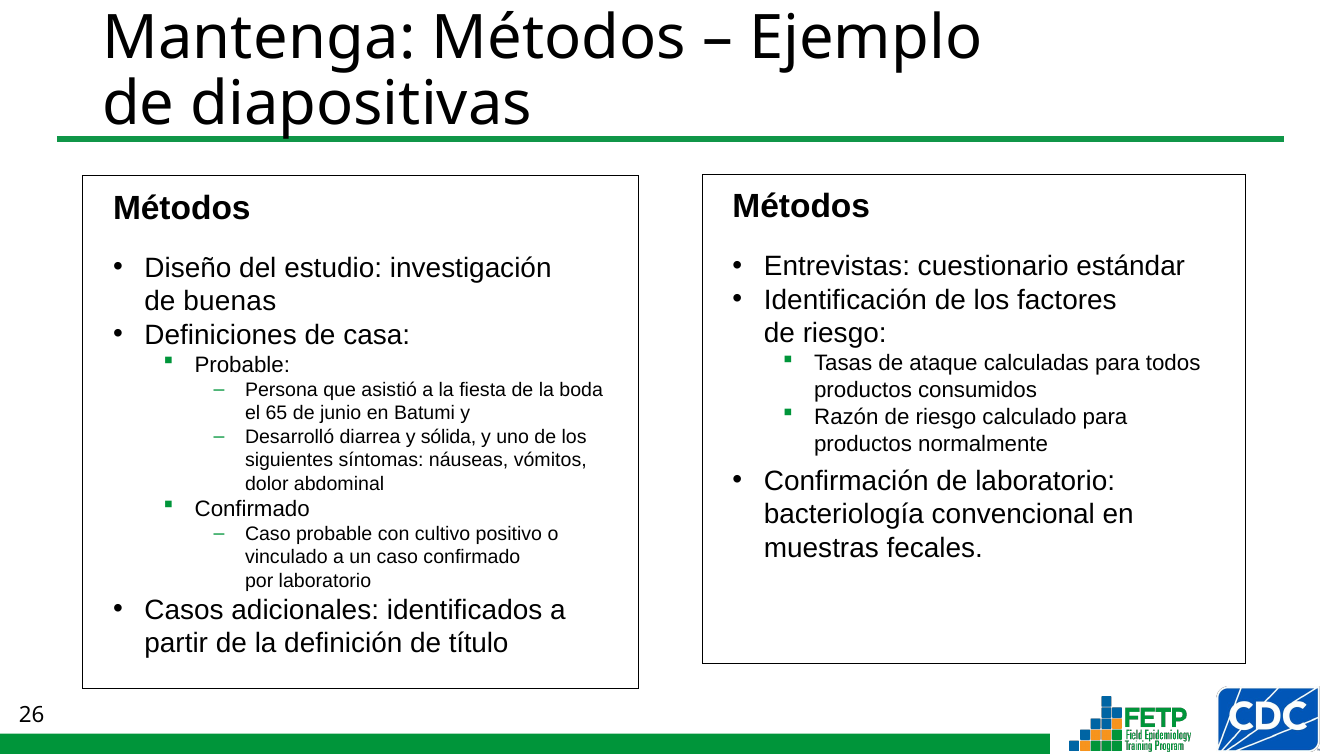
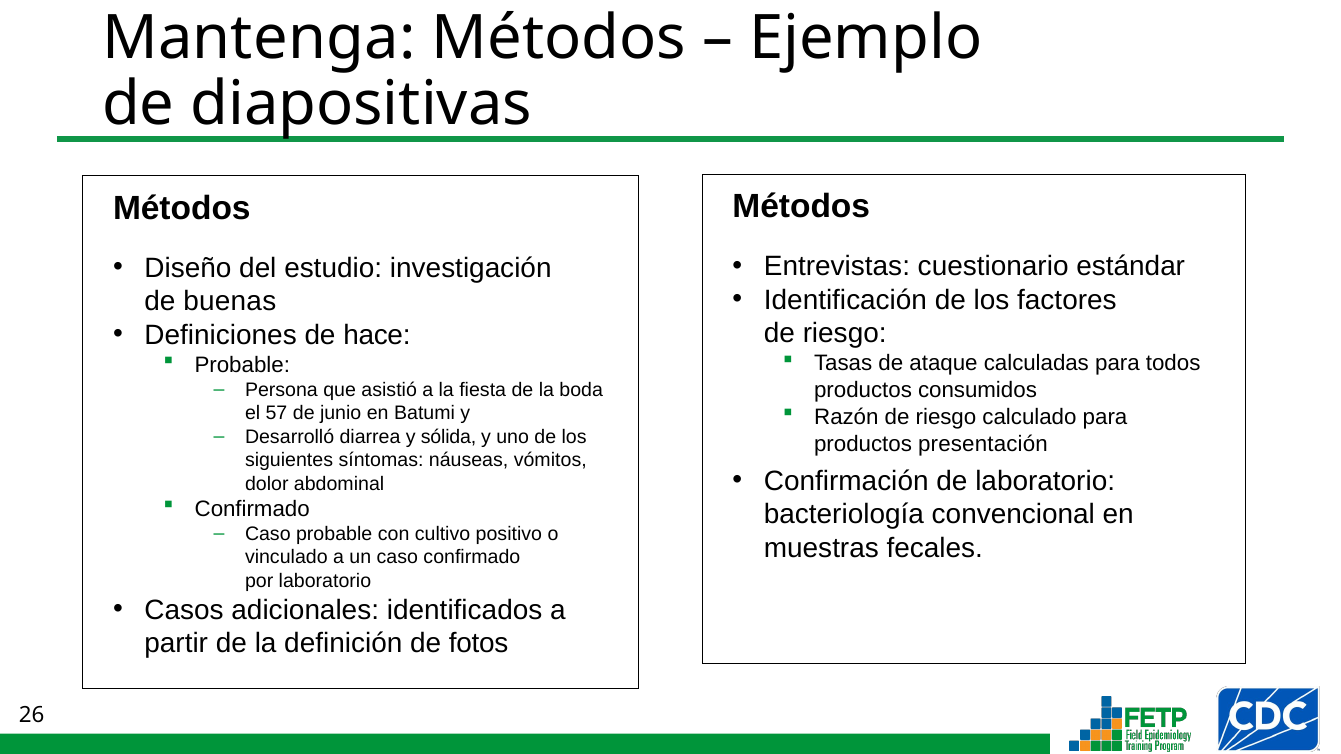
casa: casa -> hace
65: 65 -> 57
normalmente: normalmente -> presentación
título: título -> fotos
